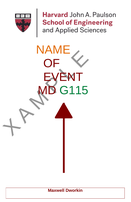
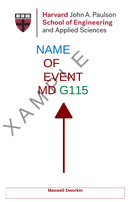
NAME colour: orange -> blue
